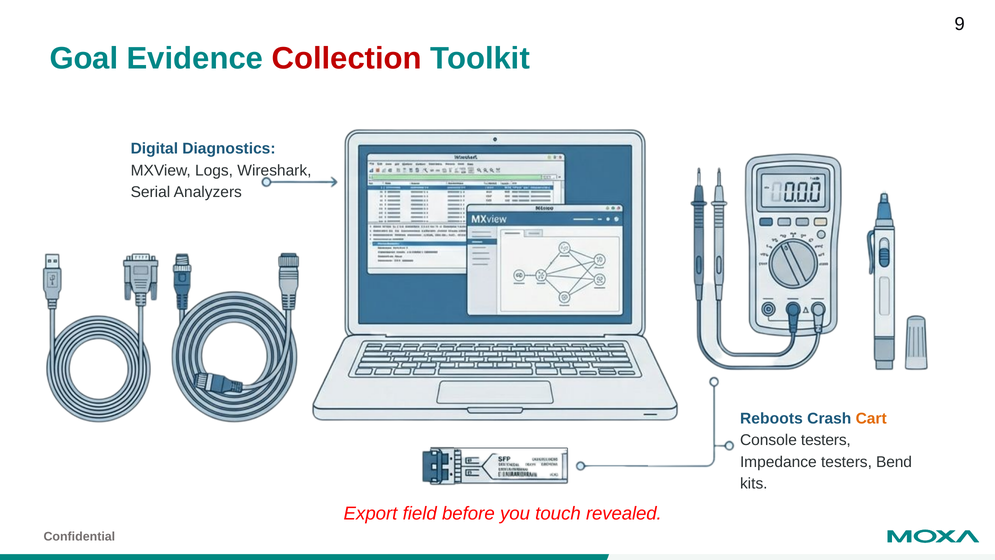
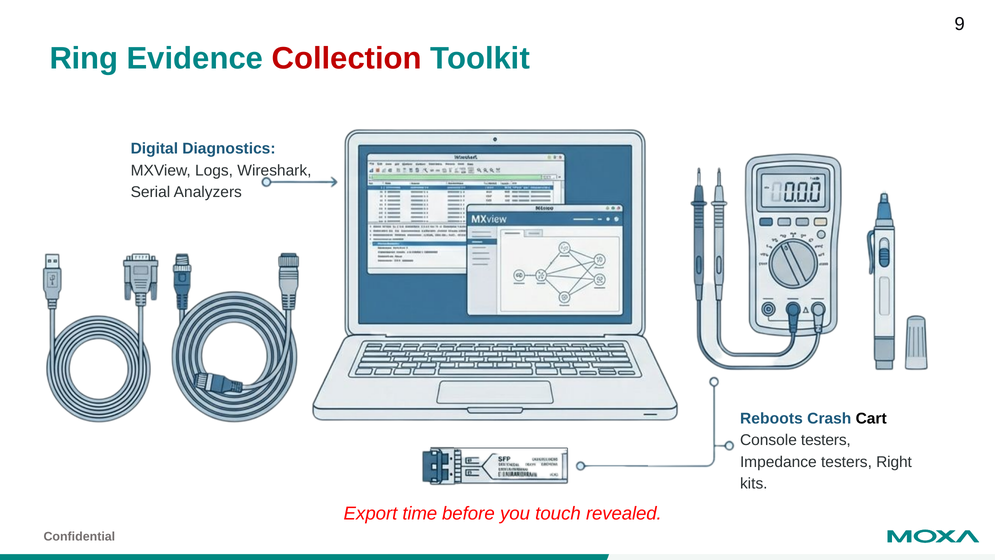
Goal: Goal -> Ring
Cart colour: orange -> black
Bend: Bend -> Right
field: field -> time
